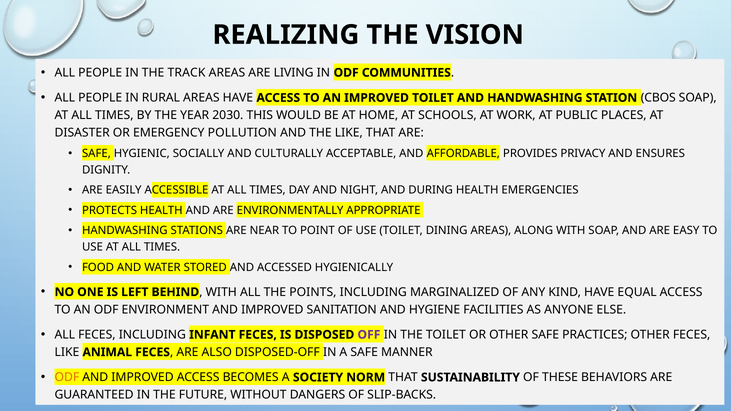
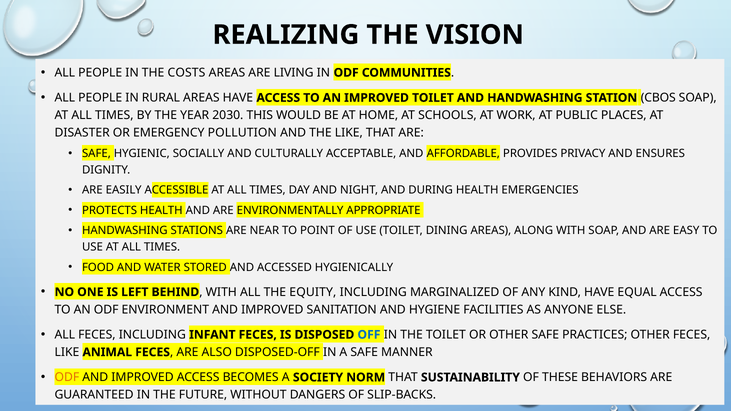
TRACK: TRACK -> COSTS
POINTS: POINTS -> EQUITY
OFF colour: purple -> blue
